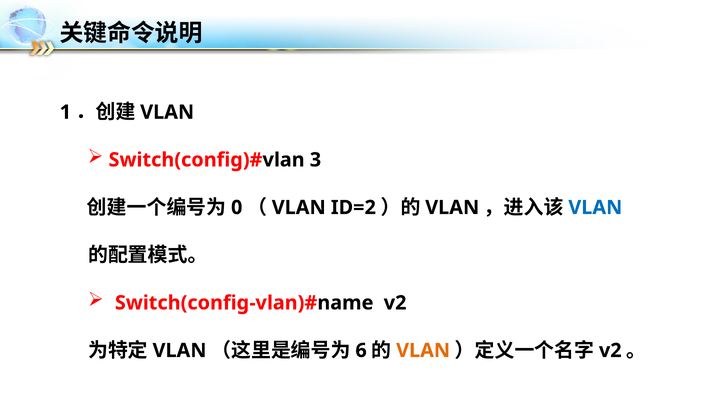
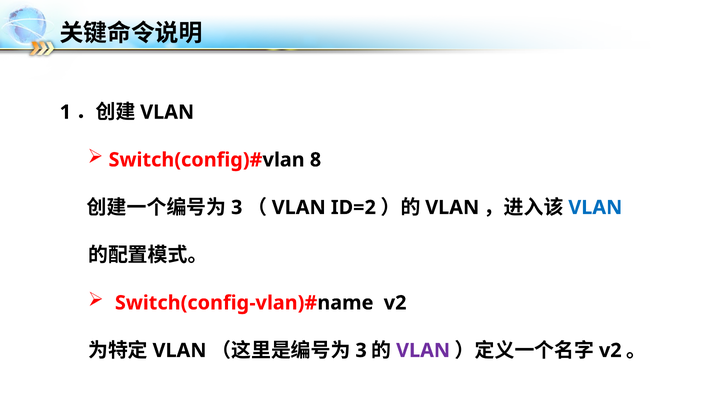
3: 3 -> 8
0 at (237, 208): 0 -> 3
6 at (361, 351): 6 -> 3
VLAN at (423, 351) colour: orange -> purple
